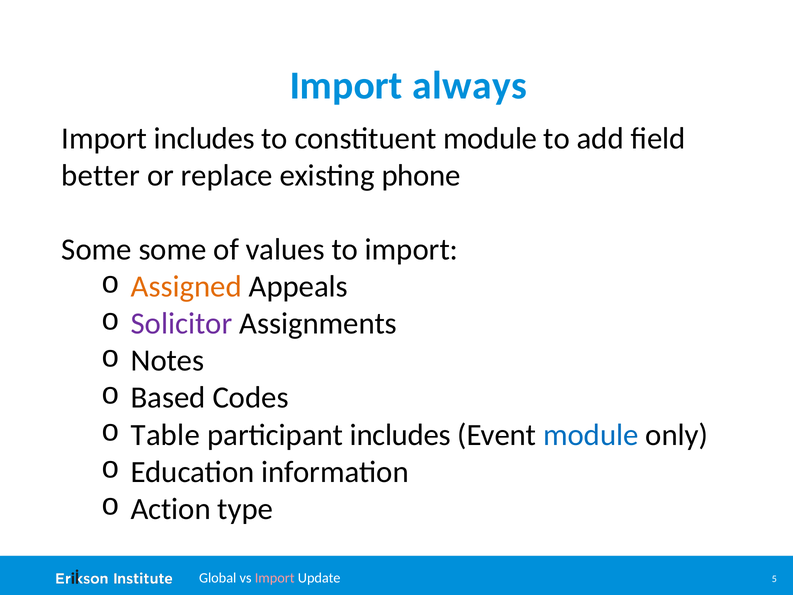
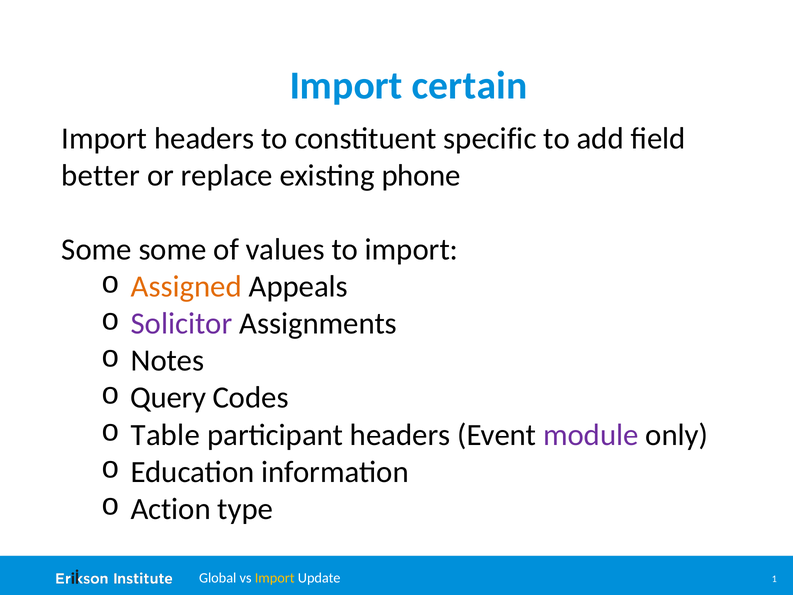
always: always -> certain
Import includes: includes -> headers
constituent module: module -> specific
Based: Based -> Query
participant includes: includes -> headers
module at (591, 435) colour: blue -> purple
Import at (275, 578) colour: pink -> yellow
5: 5 -> 1
